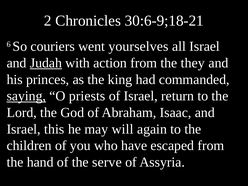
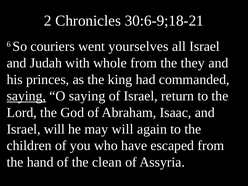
Judah underline: present -> none
action: action -> whole
O priests: priests -> saying
Israel this: this -> will
serve: serve -> clean
